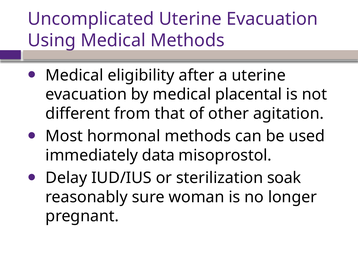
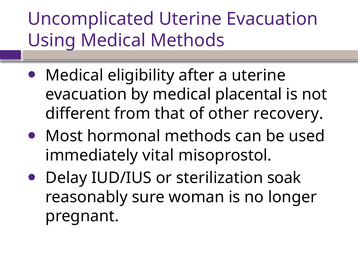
agitation: agitation -> recovery
data: data -> vital
